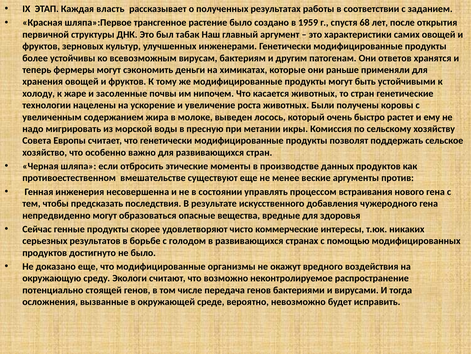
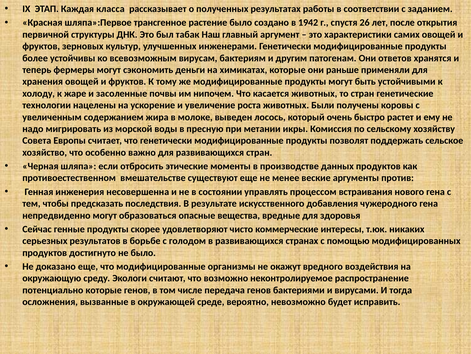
власть: власть -> класса
1959: 1959 -> 1942
68: 68 -> 26
потенциально стоящей: стоящей -> которые
